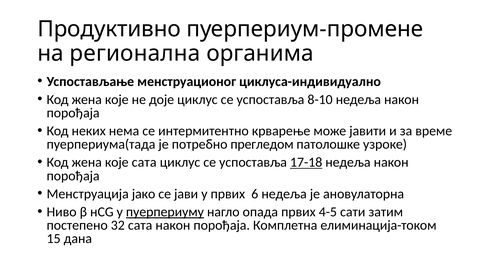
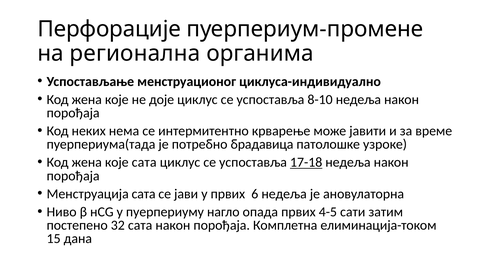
Продуктивно: Продуктивно -> Перфорације
прегледом: прегледом -> брадавица
Менструација јако: јако -> сата
пуерпериуму underline: present -> none
